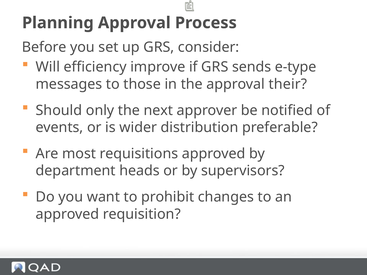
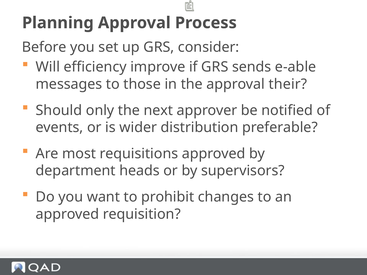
e-type: e-type -> e-able
